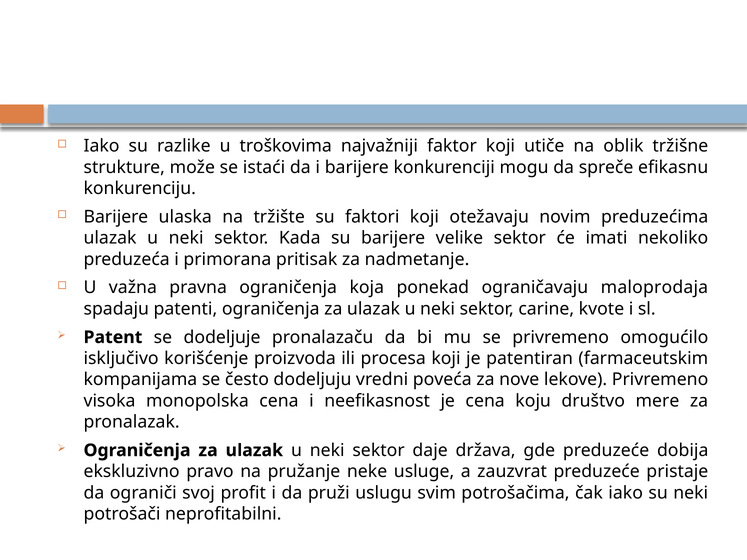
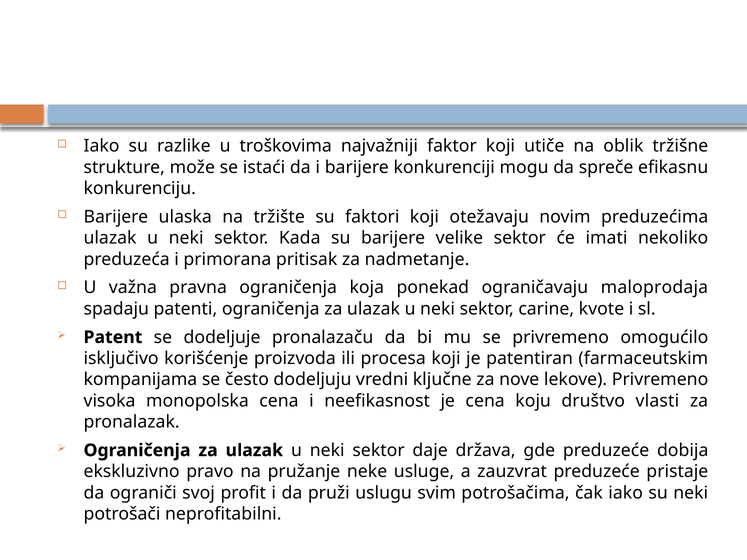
poveća: poveća -> ključne
mere: mere -> vlasti
